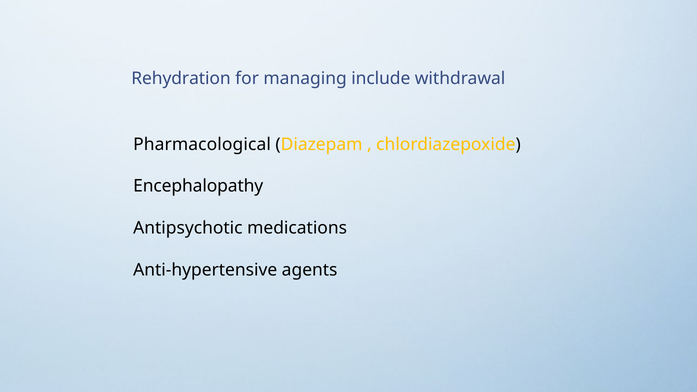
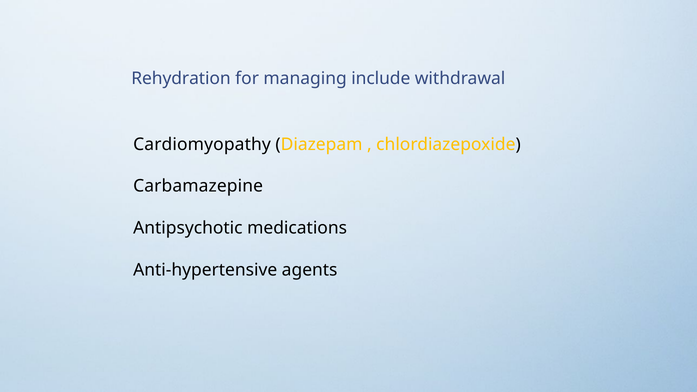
Pharmacological: Pharmacological -> Cardiomyopathy
Encephalopathy: Encephalopathy -> Carbamazepine
